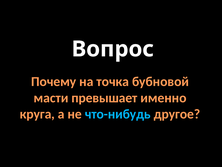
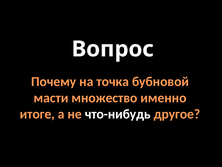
превышает: превышает -> множество
круга: круга -> итоге
что-нибудь colour: light blue -> white
